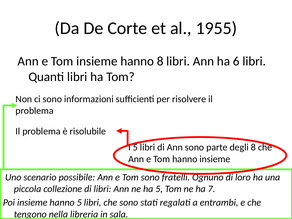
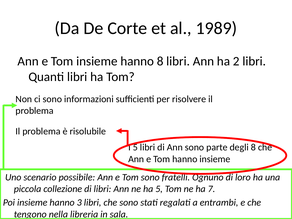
1955: 1955 -> 1989
6: 6 -> 2
hanno 5: 5 -> 3
